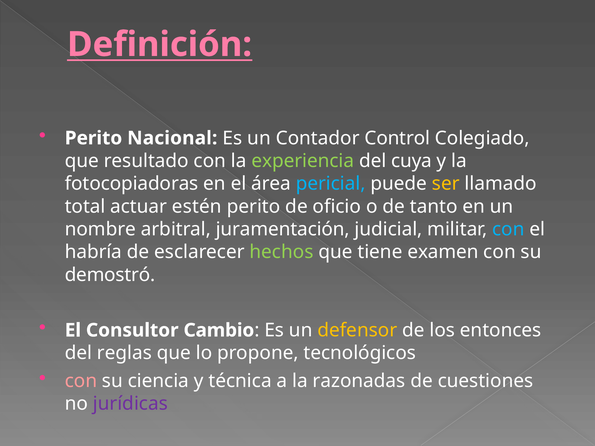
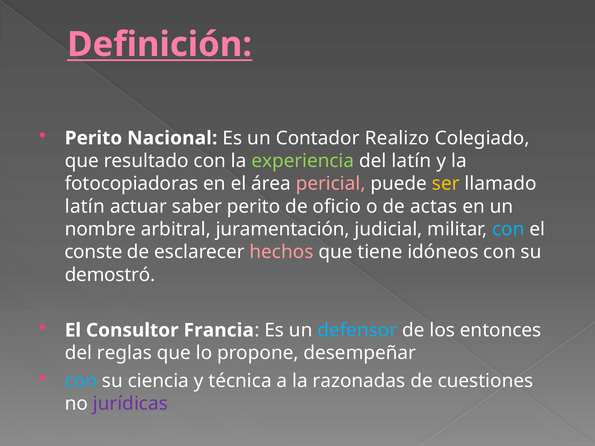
Control: Control -> Realizo
del cuya: cuya -> latín
pericial colour: light blue -> pink
total at (85, 207): total -> latín
estén: estén -> saber
tanto: tanto -> actas
habría: habría -> conste
hechos colour: light green -> pink
examen: examen -> idóneos
Cambio: Cambio -> Francia
defensor colour: yellow -> light blue
tecnológicos: tecnológicos -> desempeñar
con at (81, 381) colour: pink -> light blue
